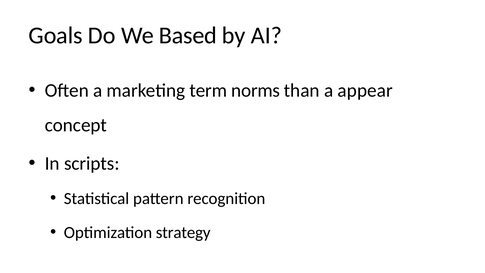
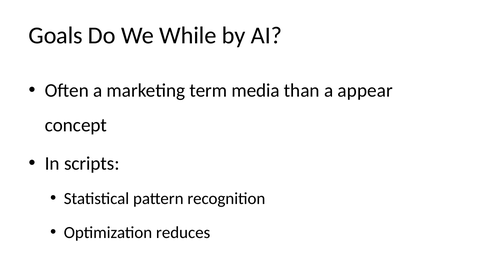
Based: Based -> While
norms: norms -> media
strategy: strategy -> reduces
